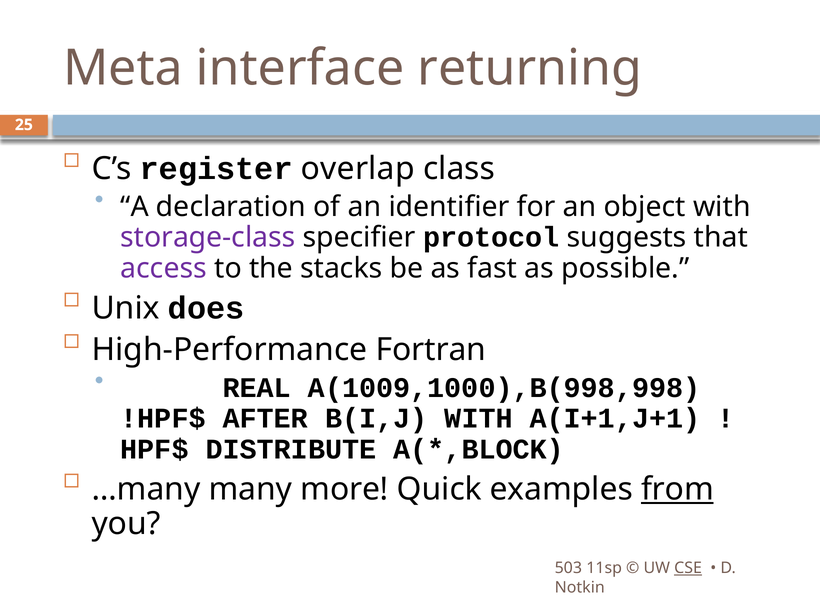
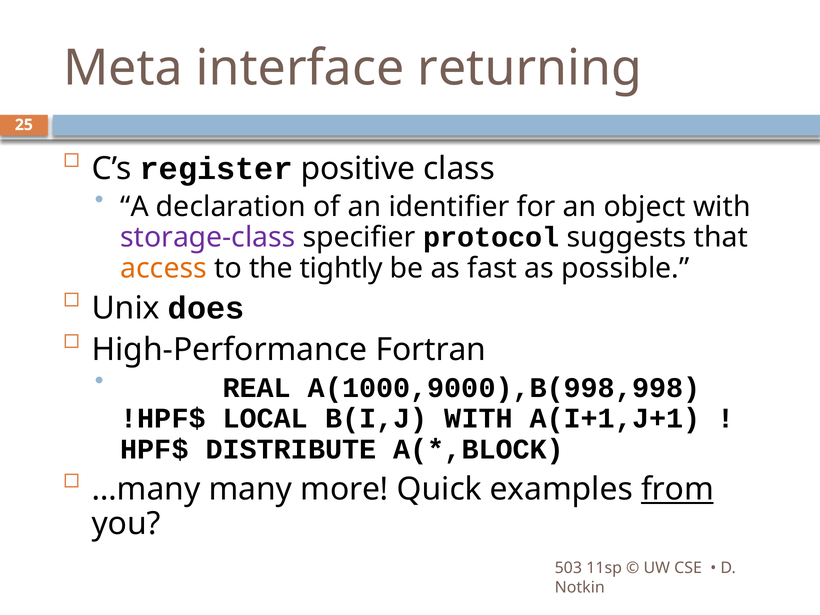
overlap: overlap -> positive
access colour: purple -> orange
stacks: stacks -> tightly
A(1009,1000),B(998,998: A(1009,1000),B(998,998 -> A(1000,9000),B(998,998
AFTER: AFTER -> LOCAL
CSE underline: present -> none
